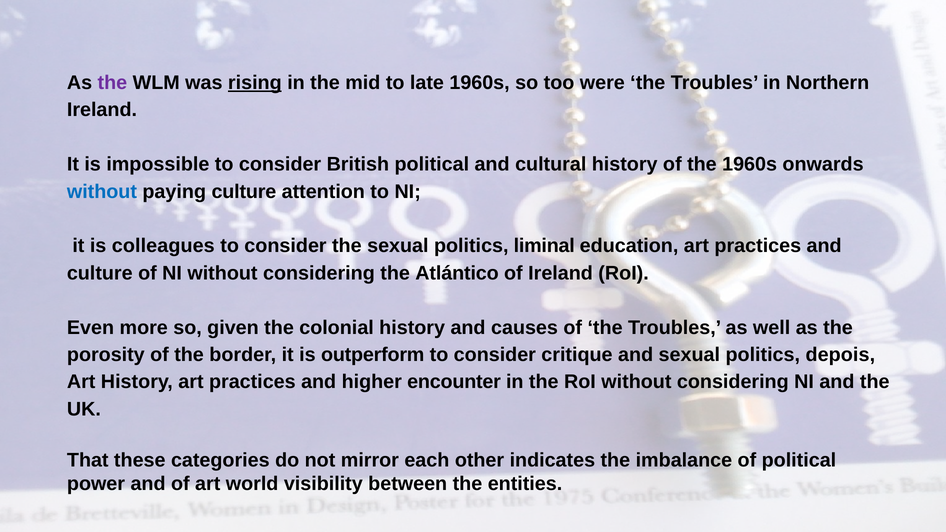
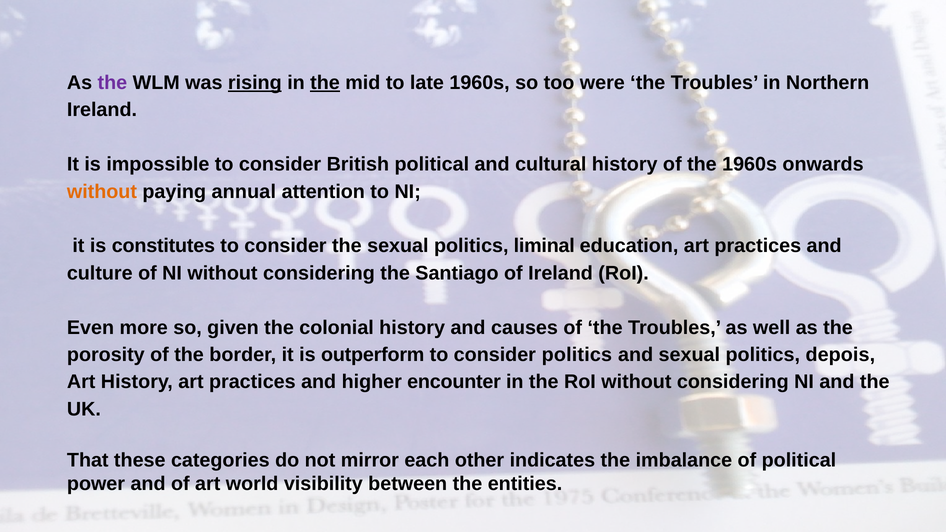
the at (325, 83) underline: none -> present
without at (102, 192) colour: blue -> orange
paying culture: culture -> annual
colleagues: colleagues -> constitutes
Atlántico: Atlántico -> Santiago
consider critique: critique -> politics
